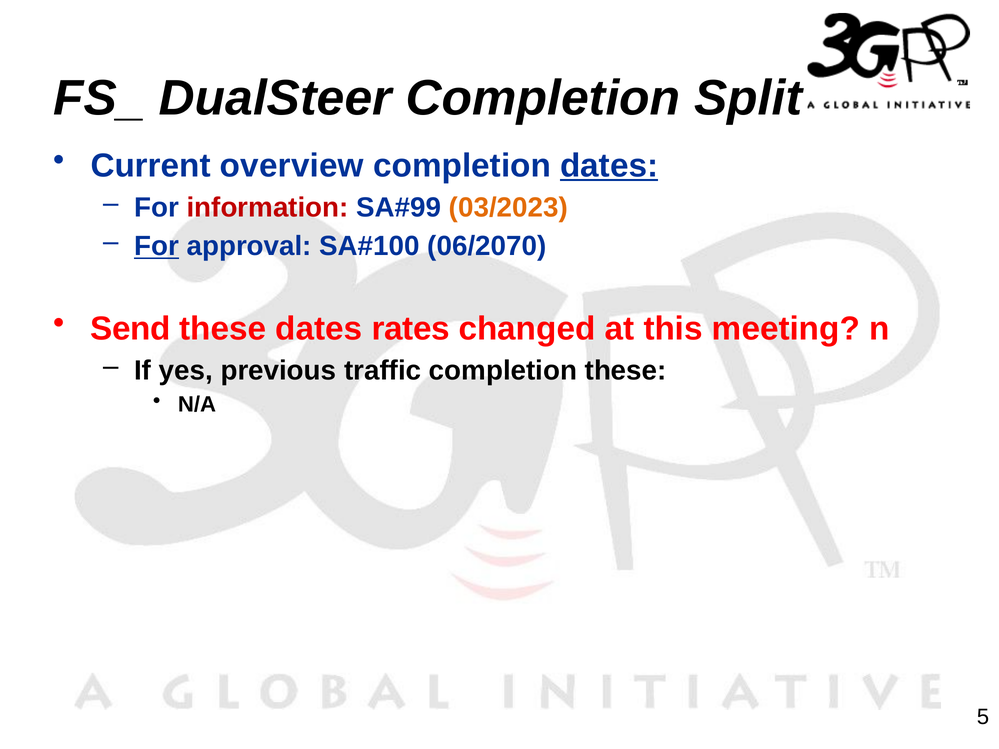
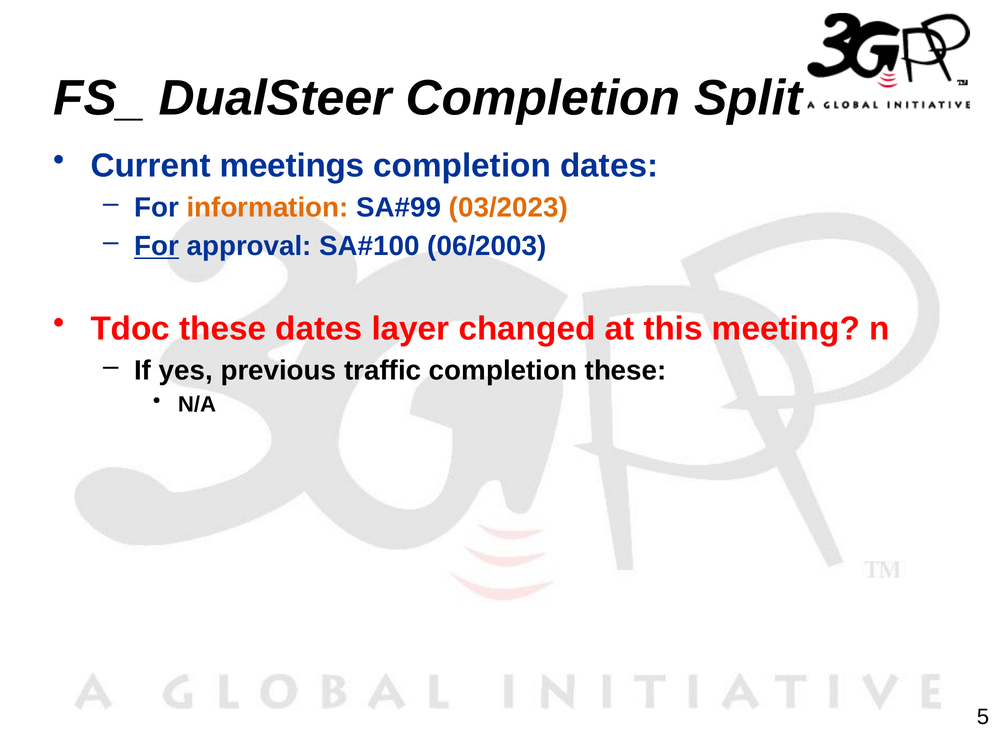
overview: overview -> meetings
dates at (609, 166) underline: present -> none
information colour: red -> orange
06/2070: 06/2070 -> 06/2003
Send: Send -> Tdoc
rates: rates -> layer
